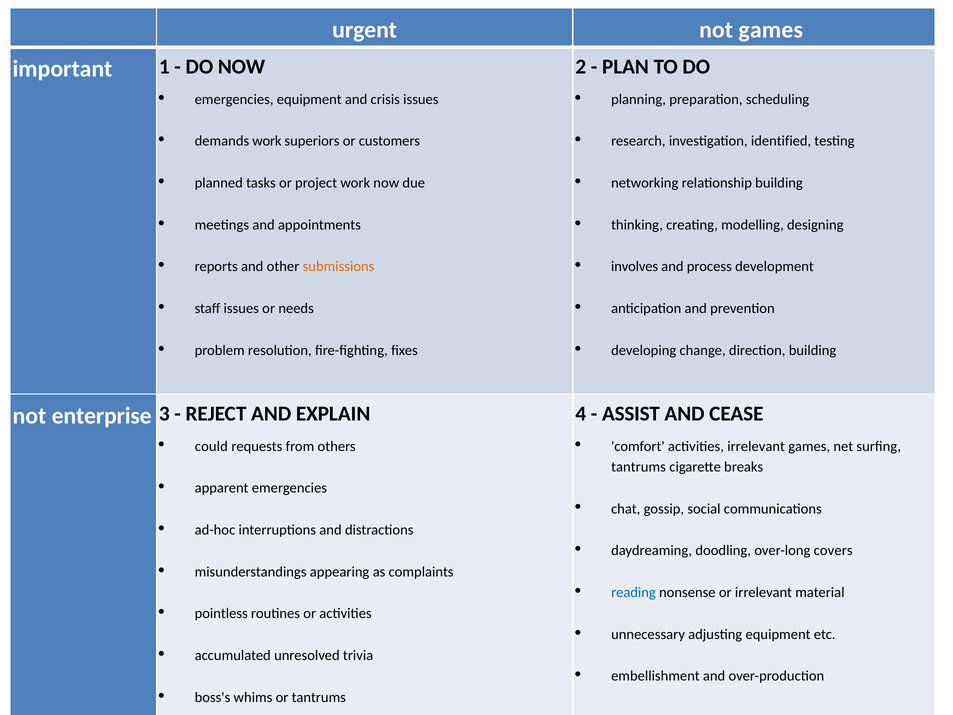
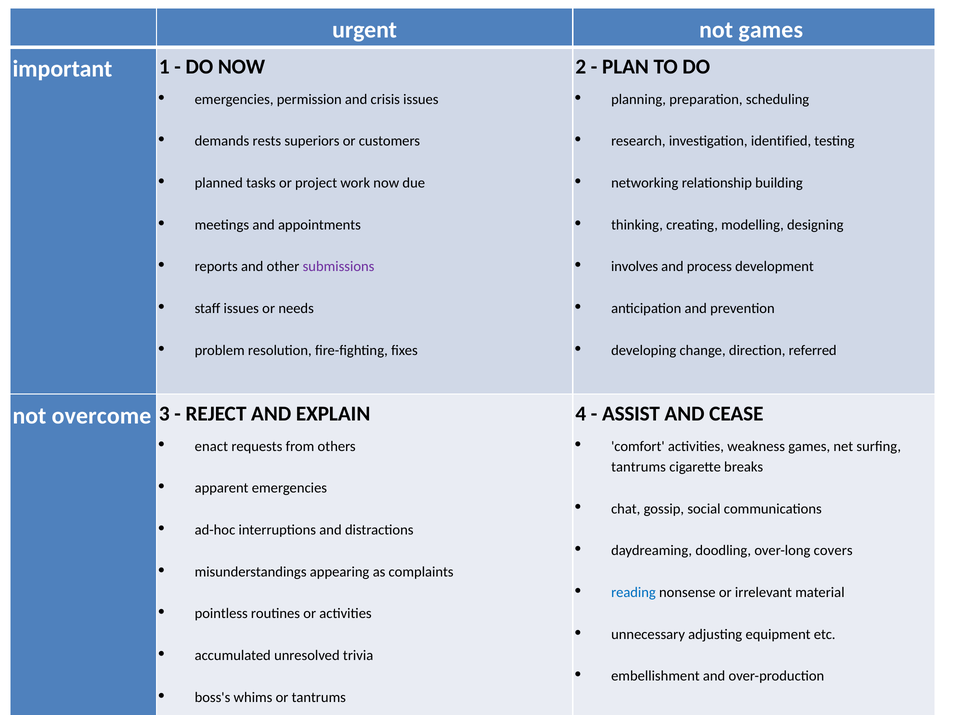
emergencies equipment: equipment -> permission
demands work: work -> rests
submissions colour: orange -> purple
direction building: building -> referred
enterprise: enterprise -> overcome
could: could -> enact
activities irrelevant: irrelevant -> weakness
